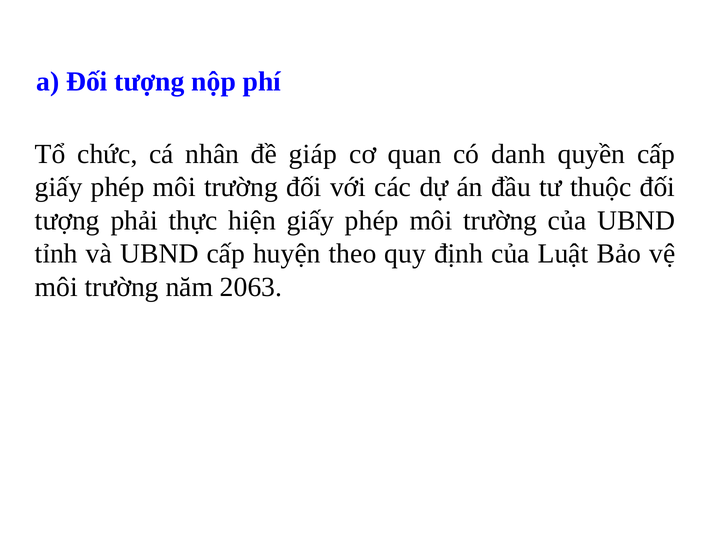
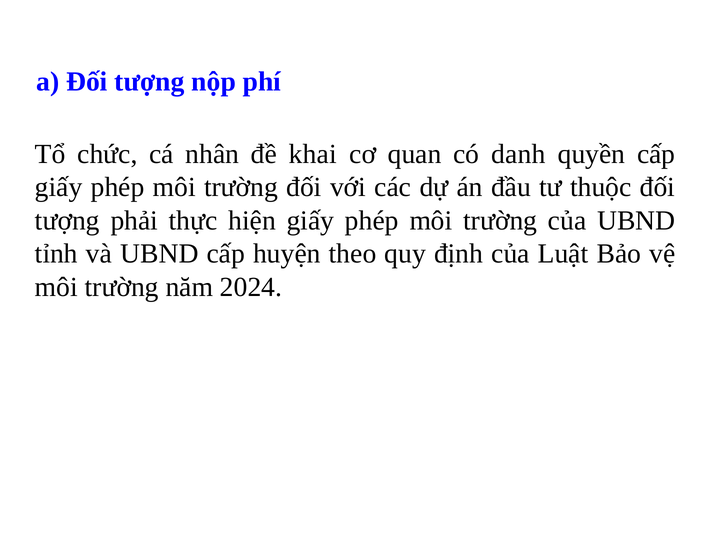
giáp: giáp -> khai
2063: 2063 -> 2024
